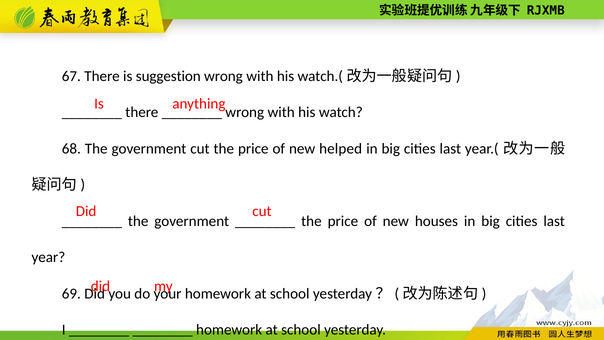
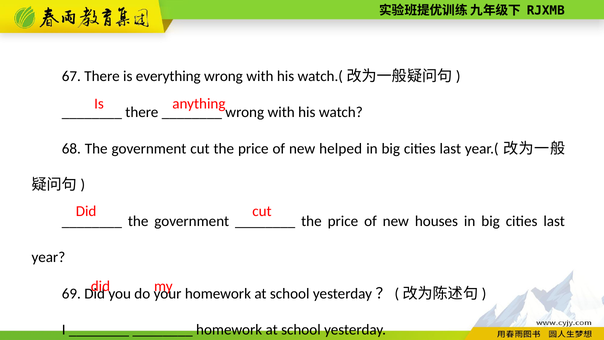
suggestion: suggestion -> everything
